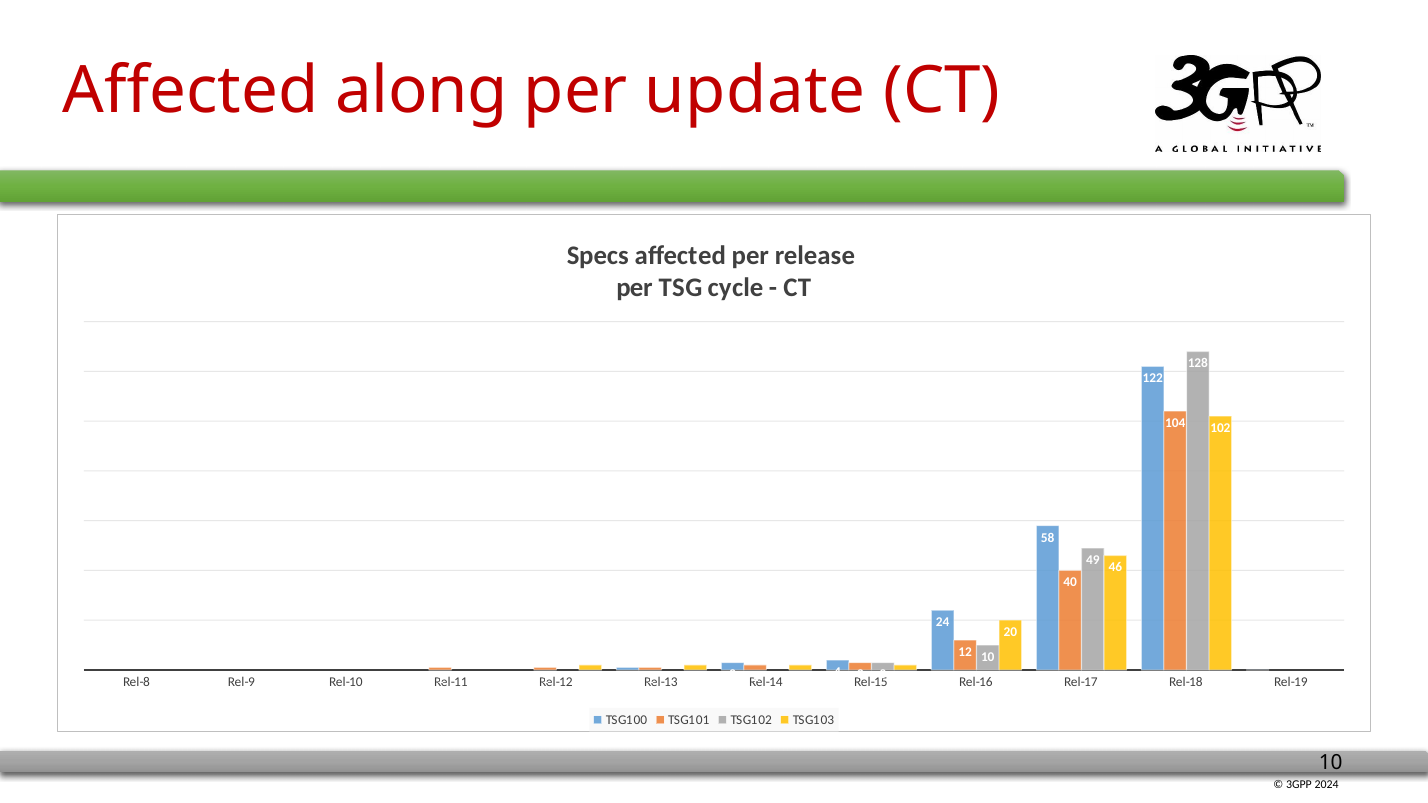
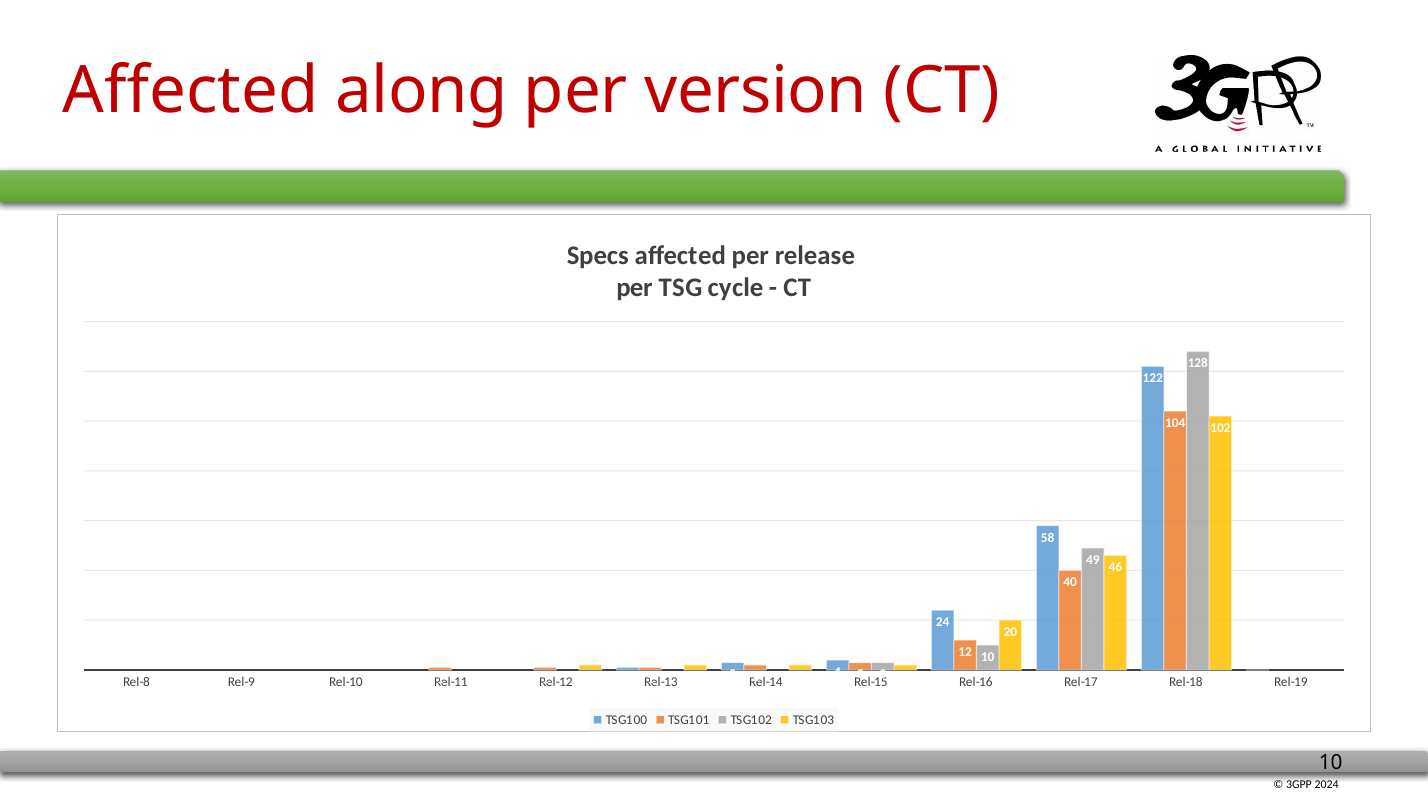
update: update -> version
